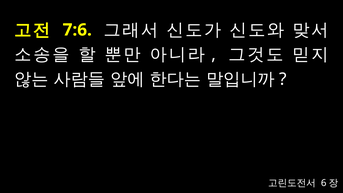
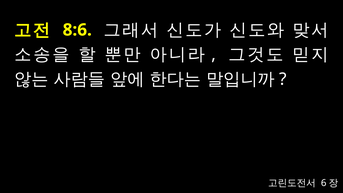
7:6: 7:6 -> 8:6
